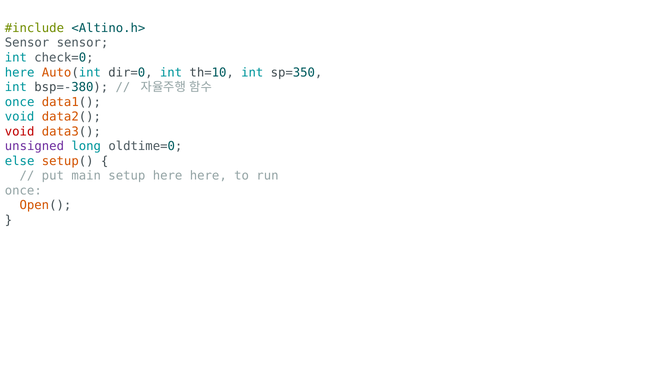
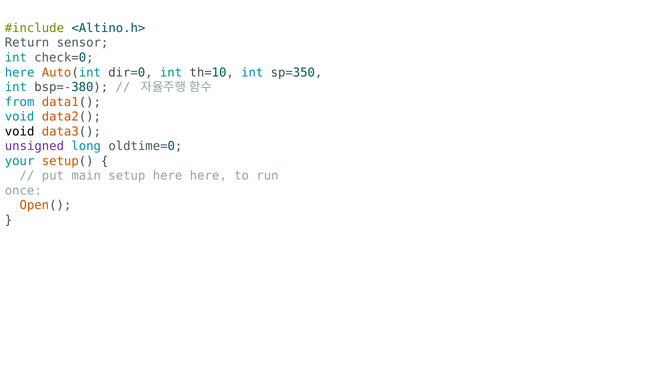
Sensor at (27, 43): Sensor -> Return
once at (20, 102): once -> from
void at (20, 131) colour: red -> black
else: else -> your
